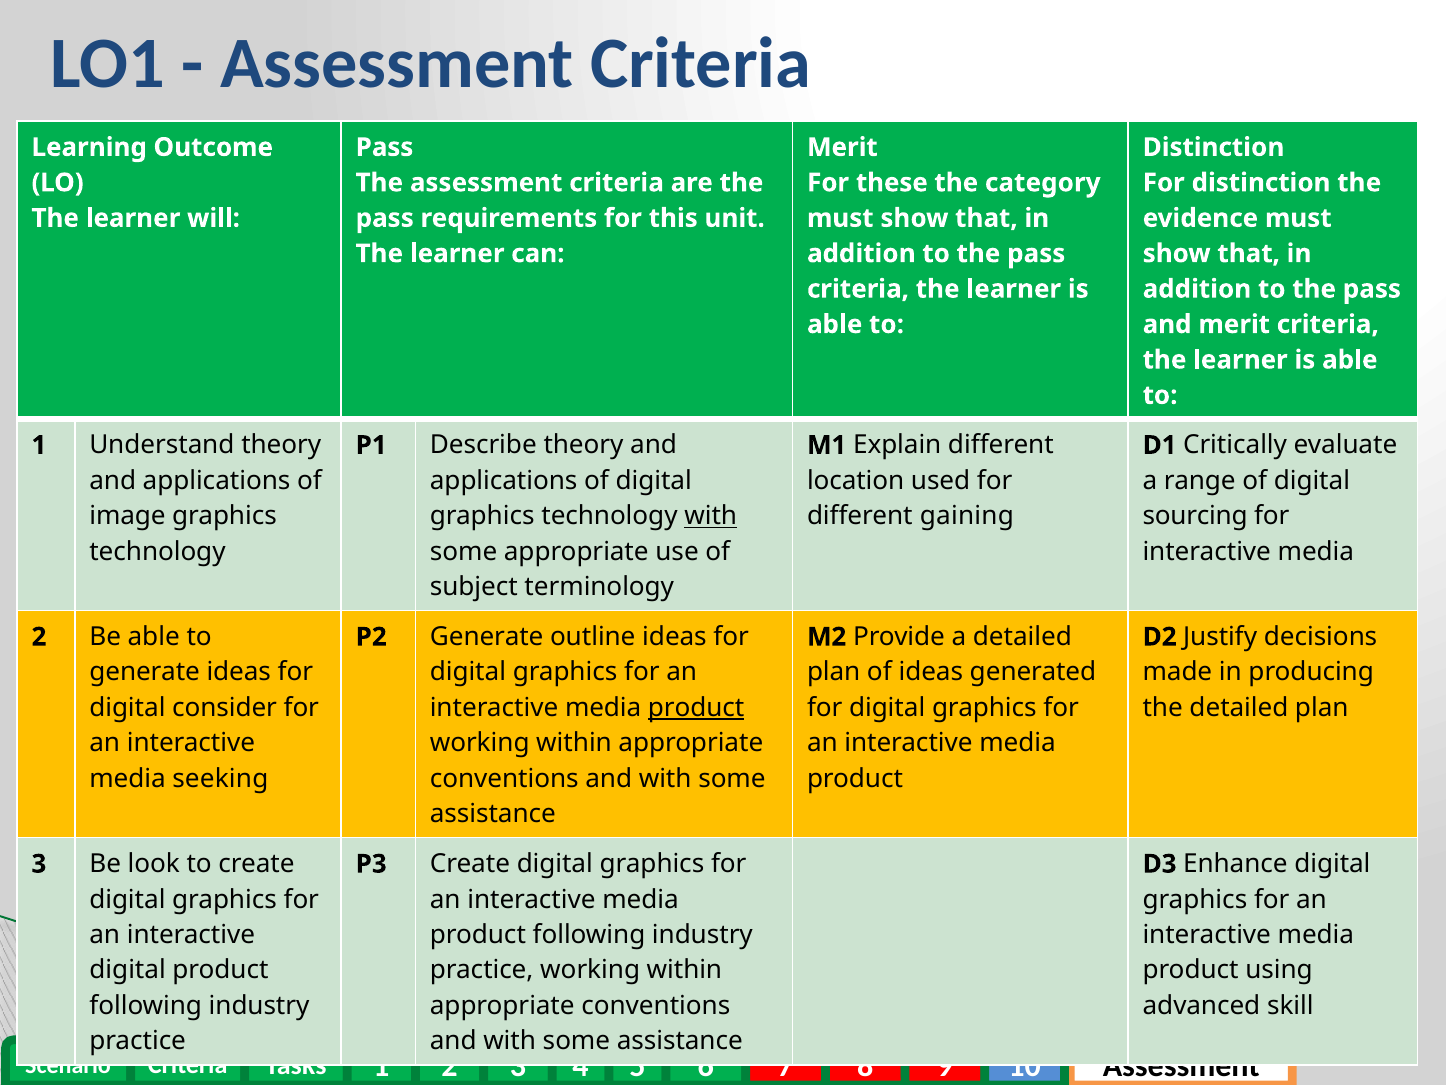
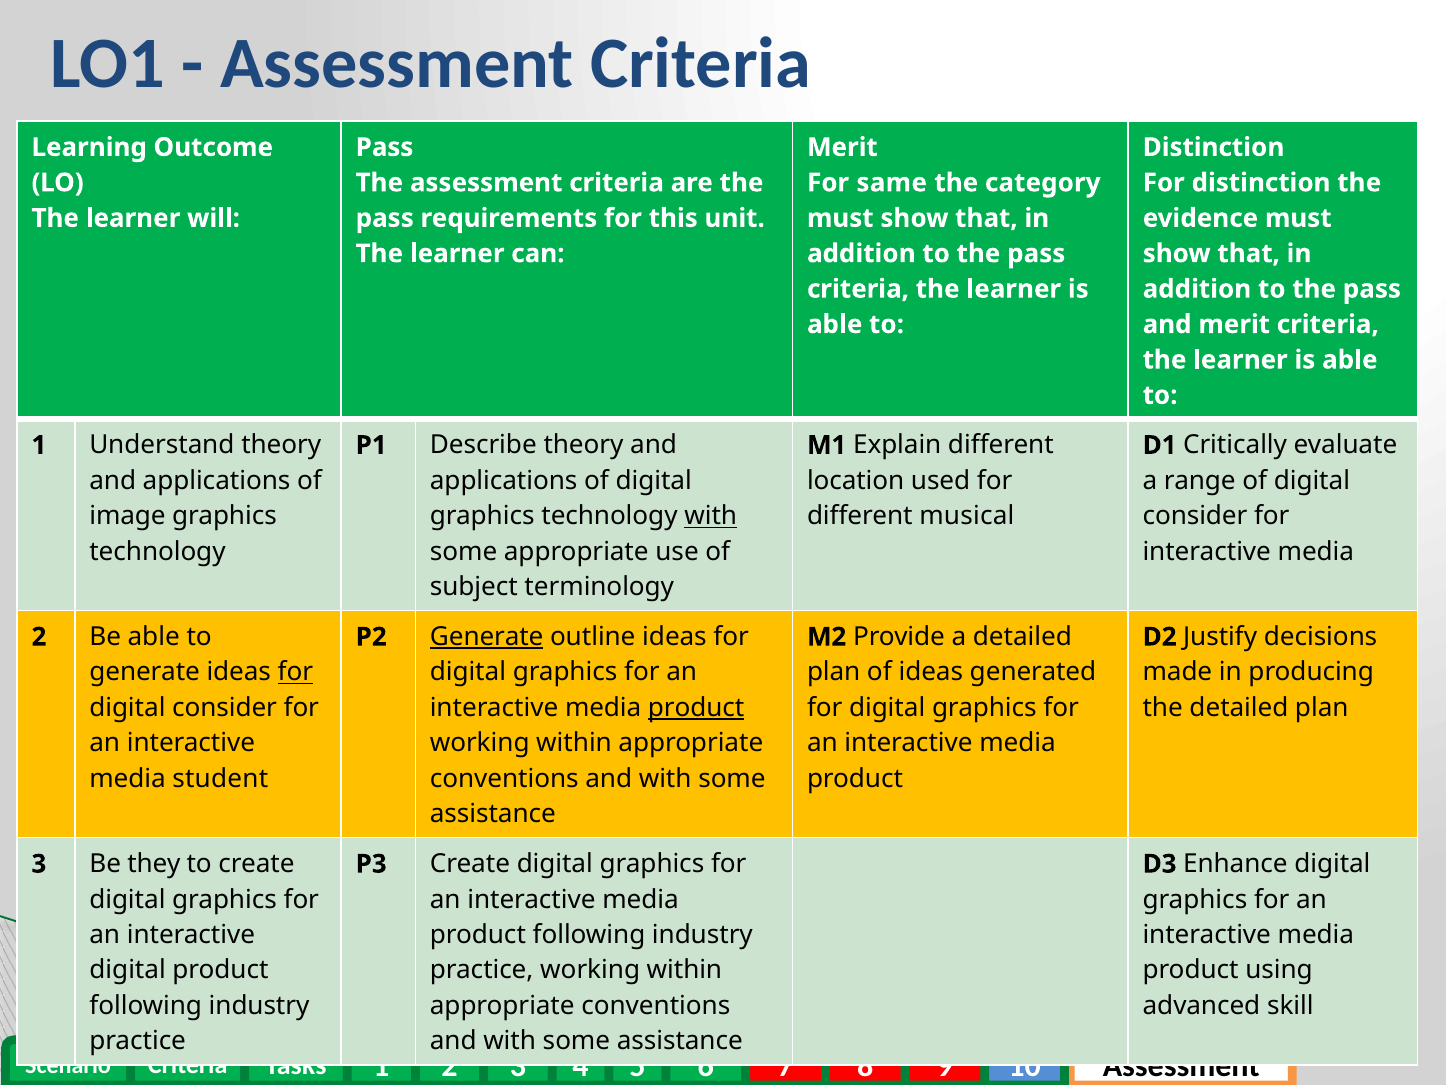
these: these -> same
gaining: gaining -> musical
sourcing at (1195, 516): sourcing -> consider
Generate at (487, 637) underline: none -> present
for at (295, 672) underline: none -> present
seeking: seeking -> student
look: look -> they
